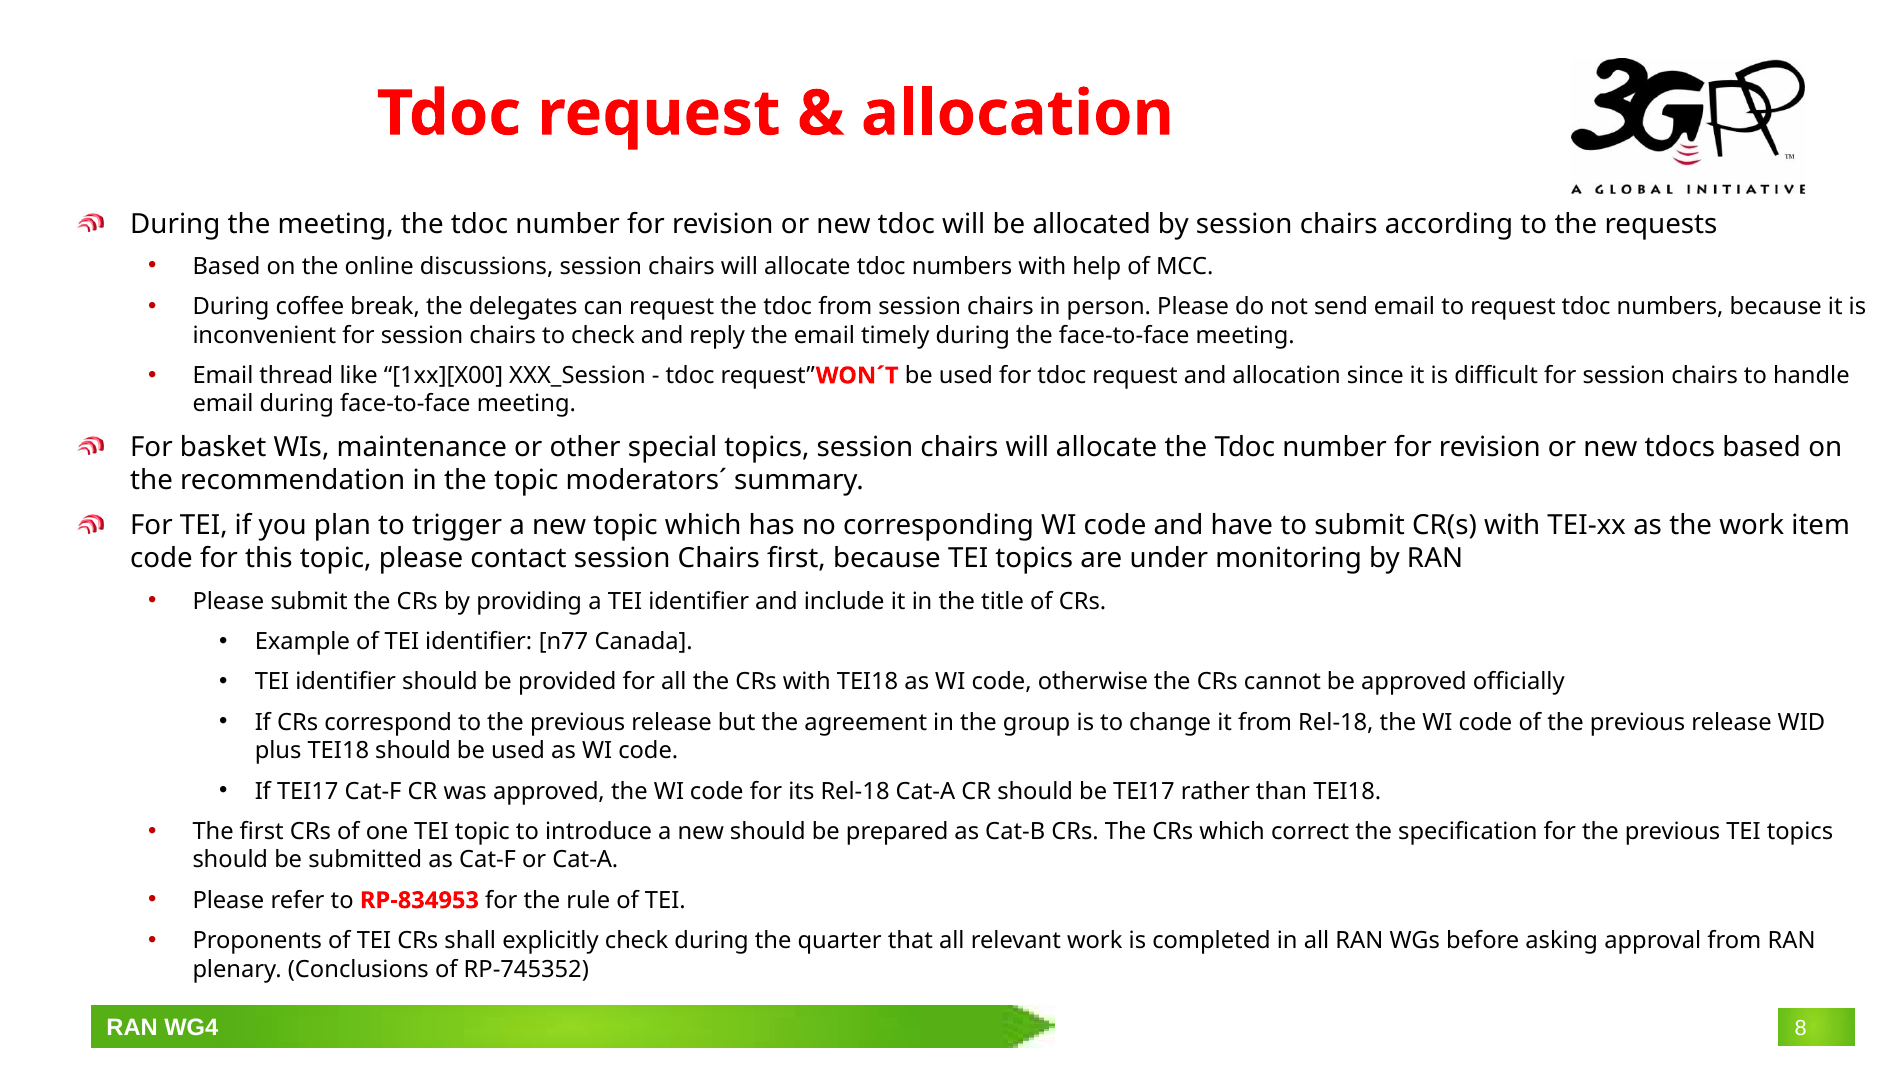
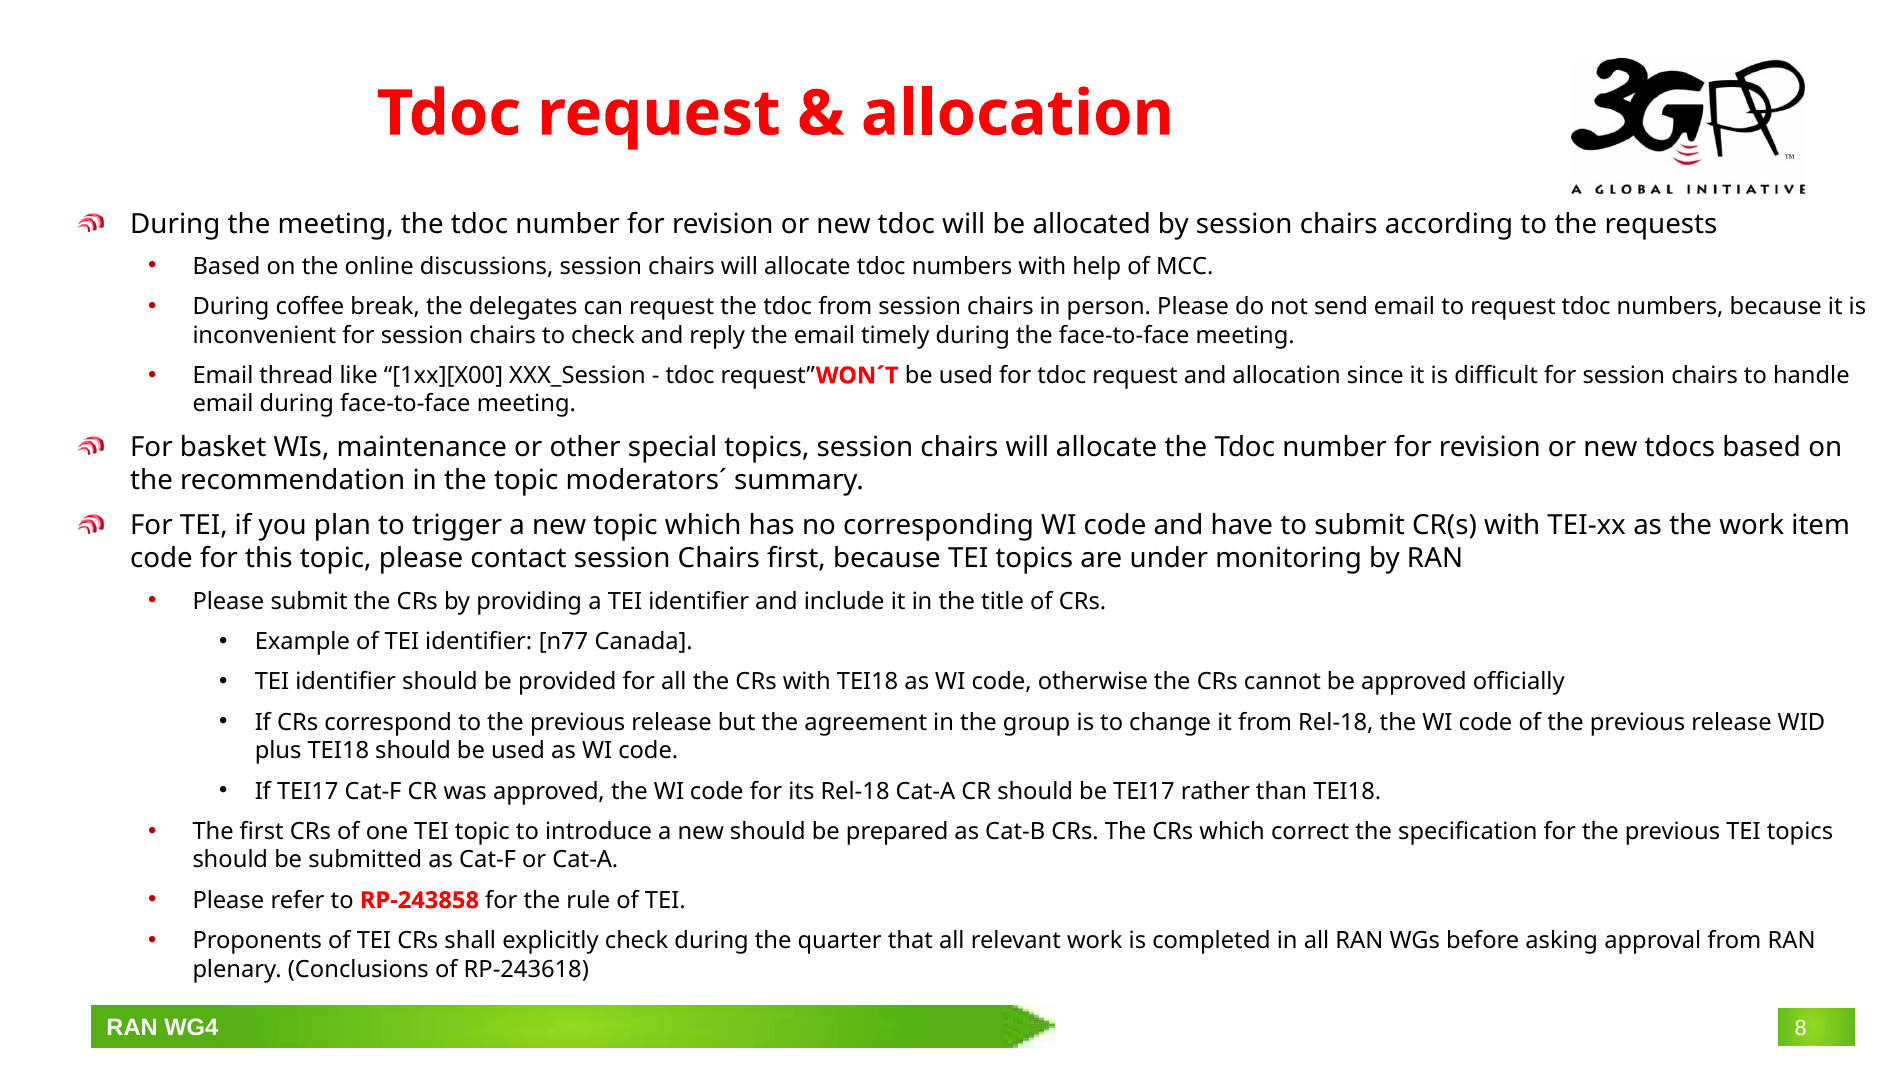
RP-834953: RP-834953 -> RP-243858
RP-745352: RP-745352 -> RP-243618
